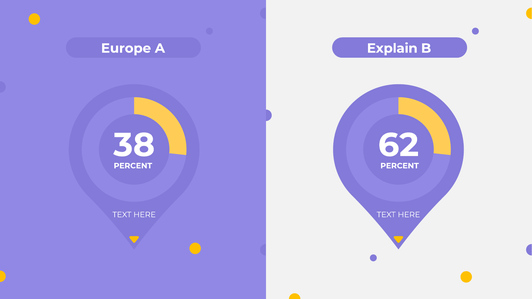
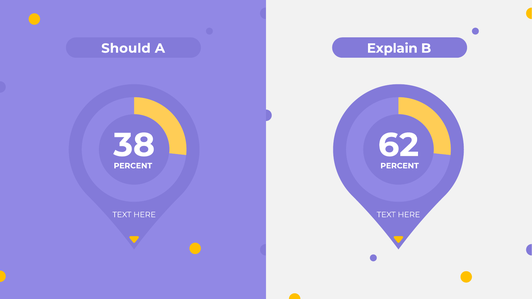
Europe: Europe -> Should
